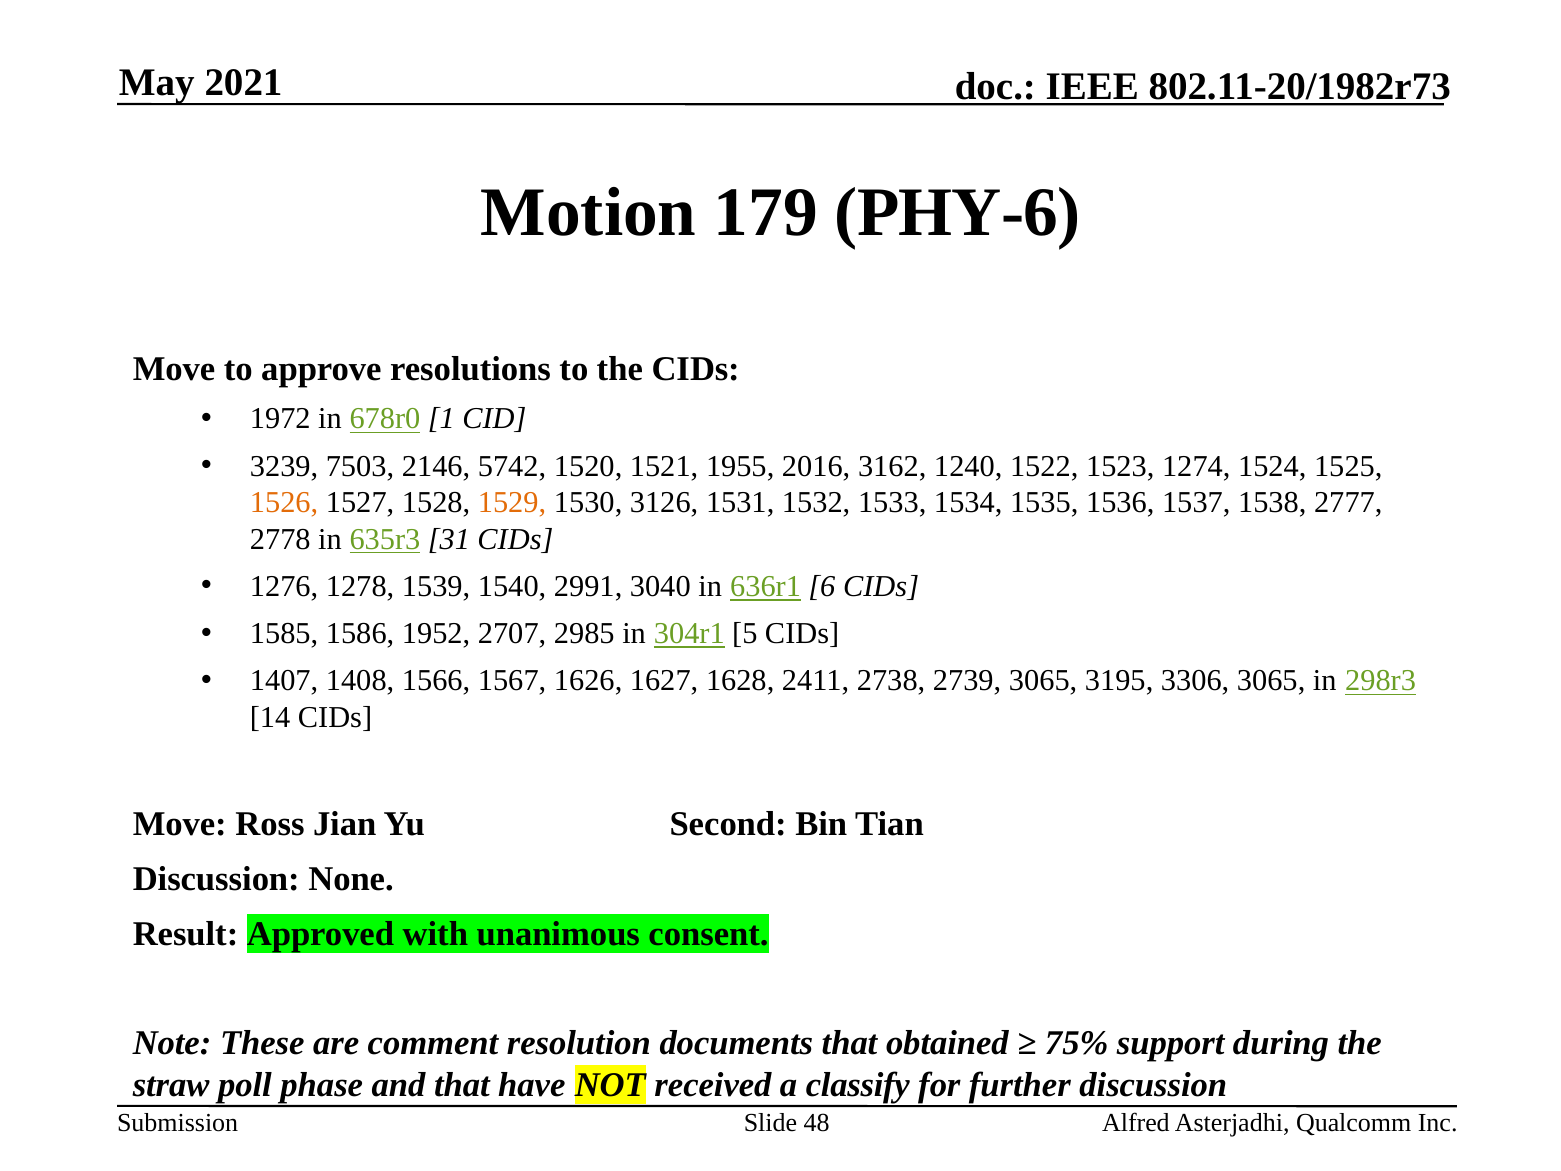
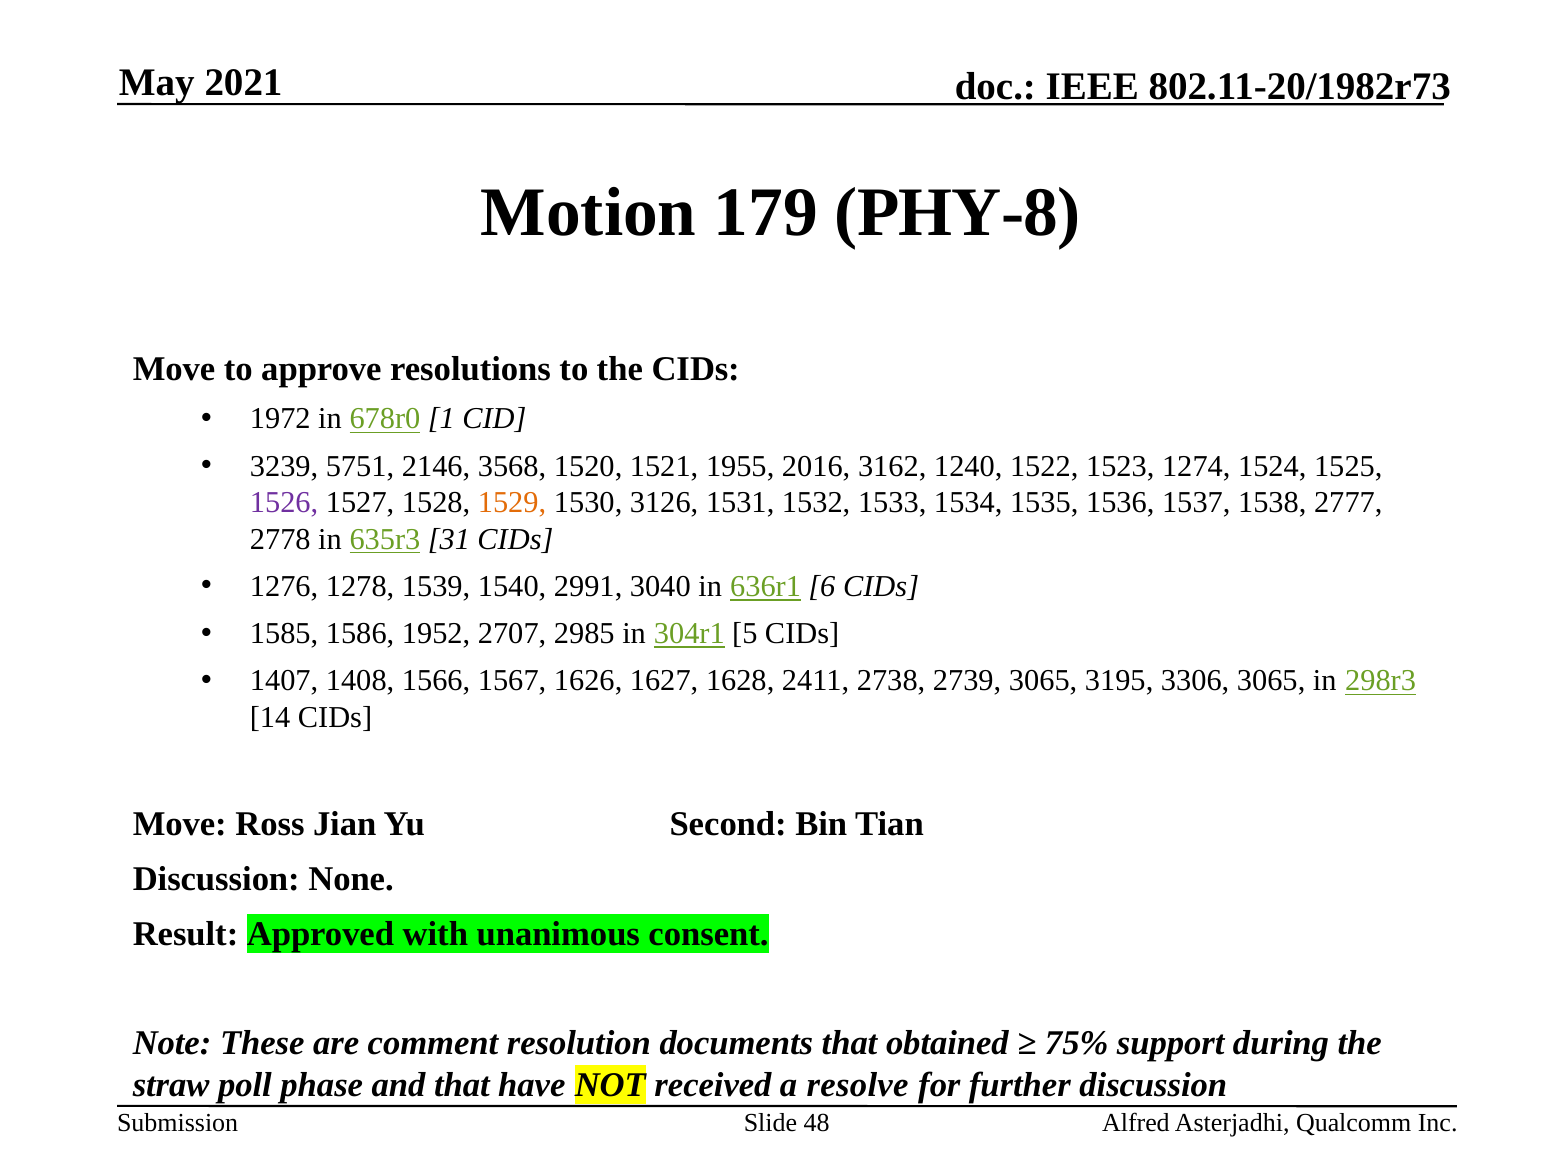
PHY-6: PHY-6 -> PHY-8
7503: 7503 -> 5751
5742: 5742 -> 3568
1526 colour: orange -> purple
classify: classify -> resolve
